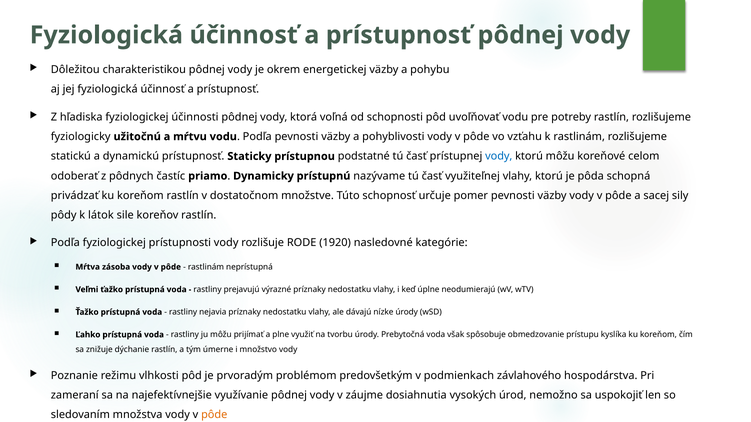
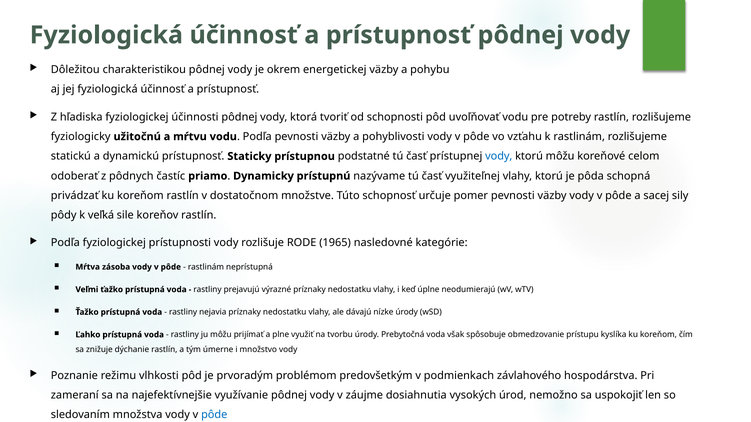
voľná: voľná -> tvoriť
látok: látok -> veľká
1920: 1920 -> 1965
pôde at (214, 415) colour: orange -> blue
